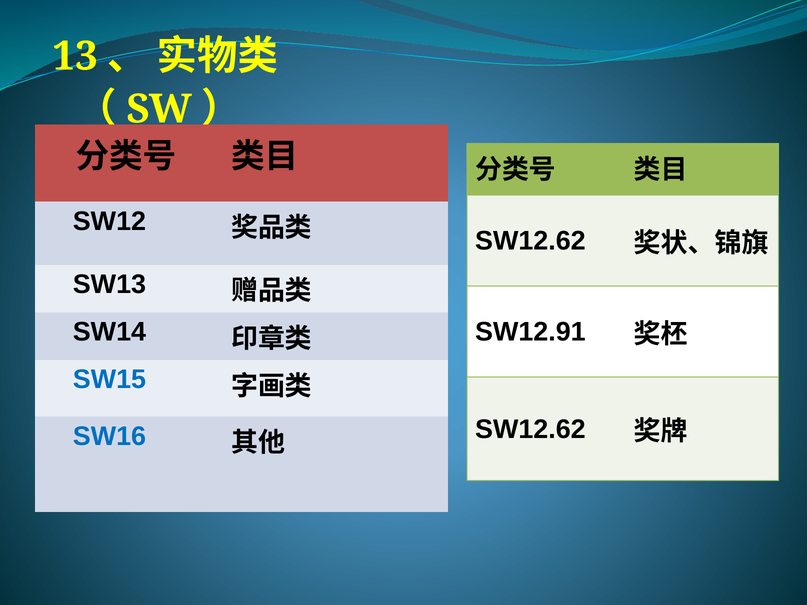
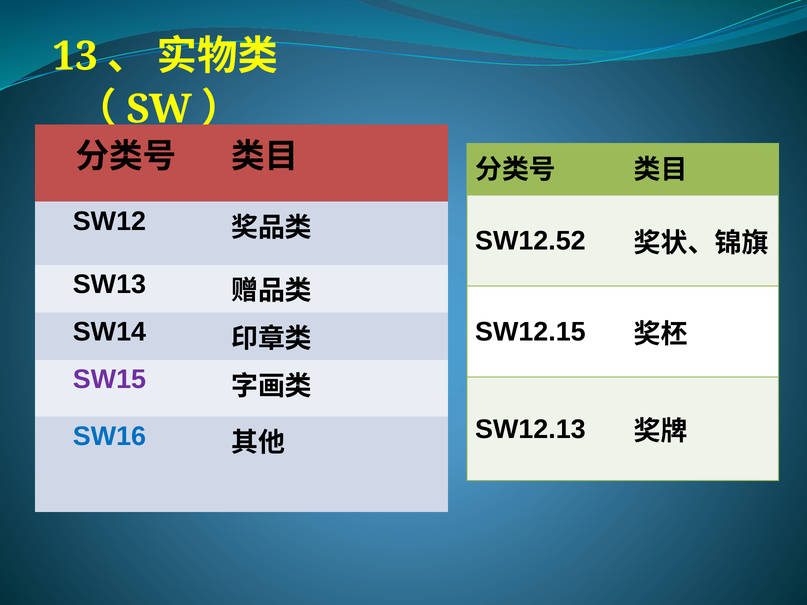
SW12.62 at (530, 241): SW12.62 -> SW12.52
SW12.91: SW12.91 -> SW12.15
SW15 colour: blue -> purple
SW12.62 at (530, 429): SW12.62 -> SW12.13
